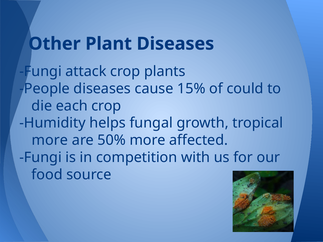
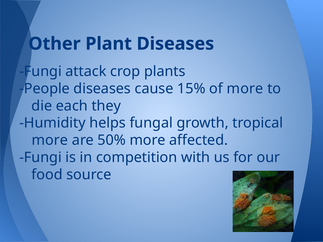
of could: could -> more
each crop: crop -> they
